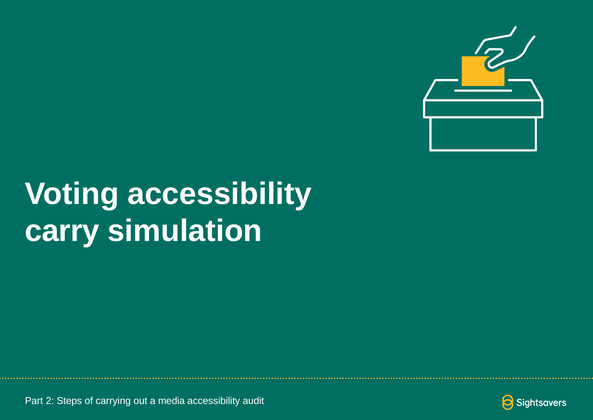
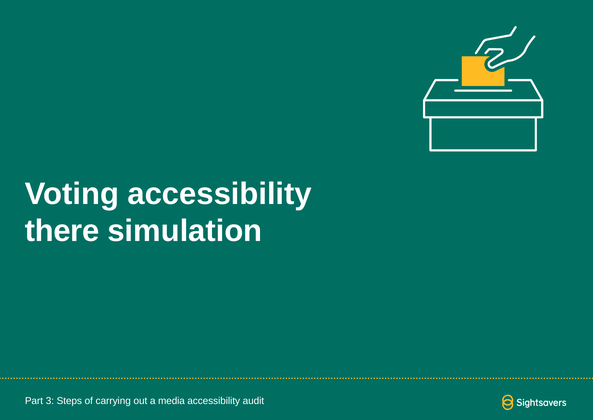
carry: carry -> there
2: 2 -> 3
